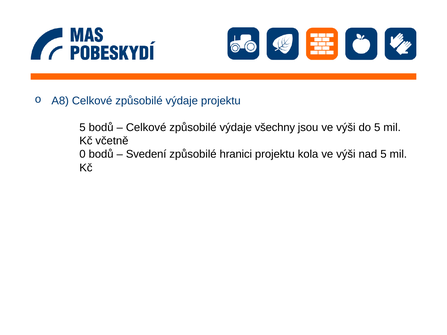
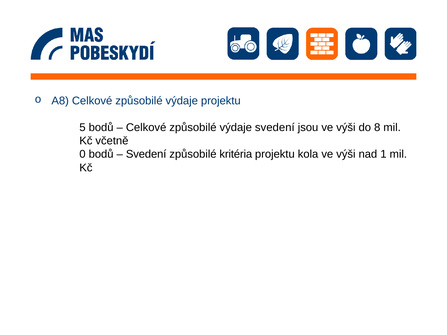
výdaje všechny: všechny -> svedení
do 5: 5 -> 8
hranici: hranici -> kritéria
nad 5: 5 -> 1
